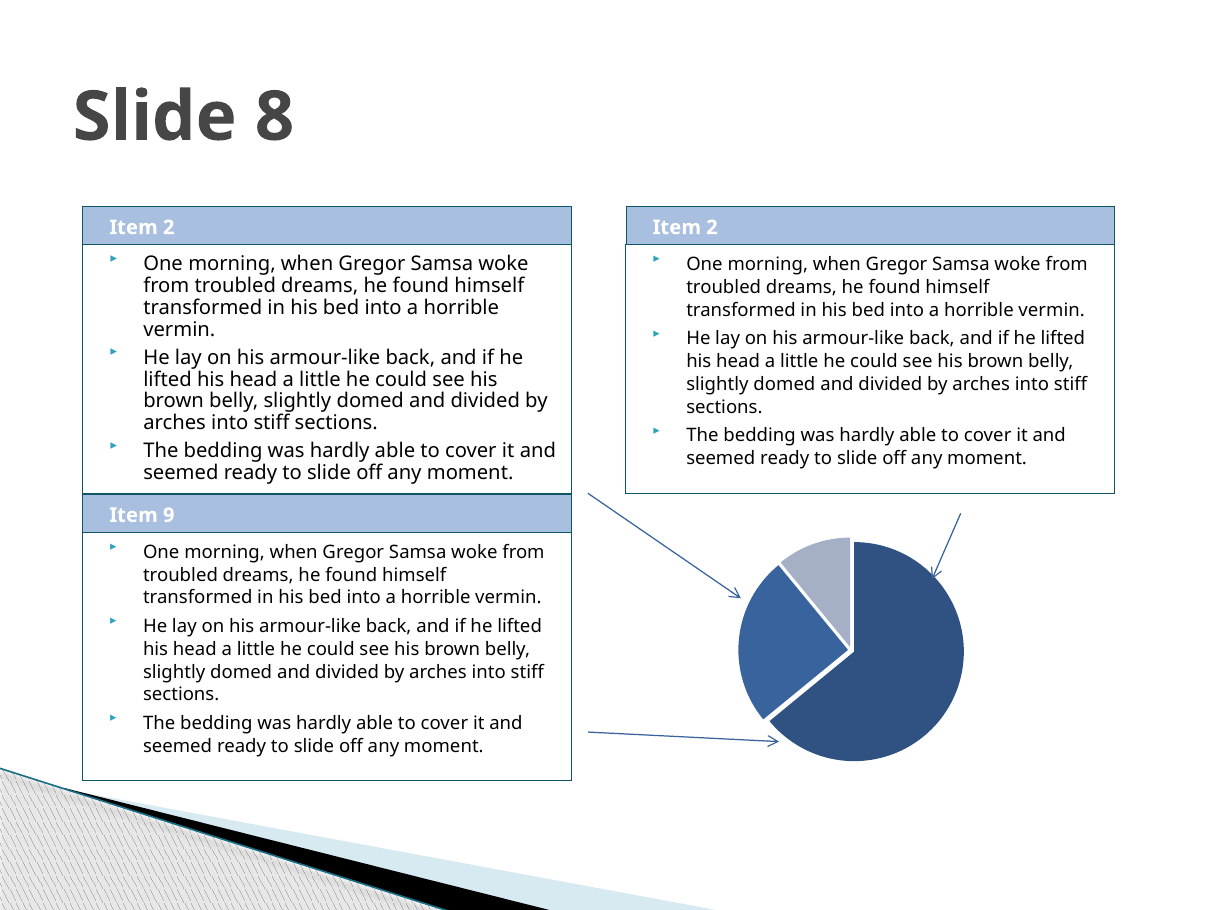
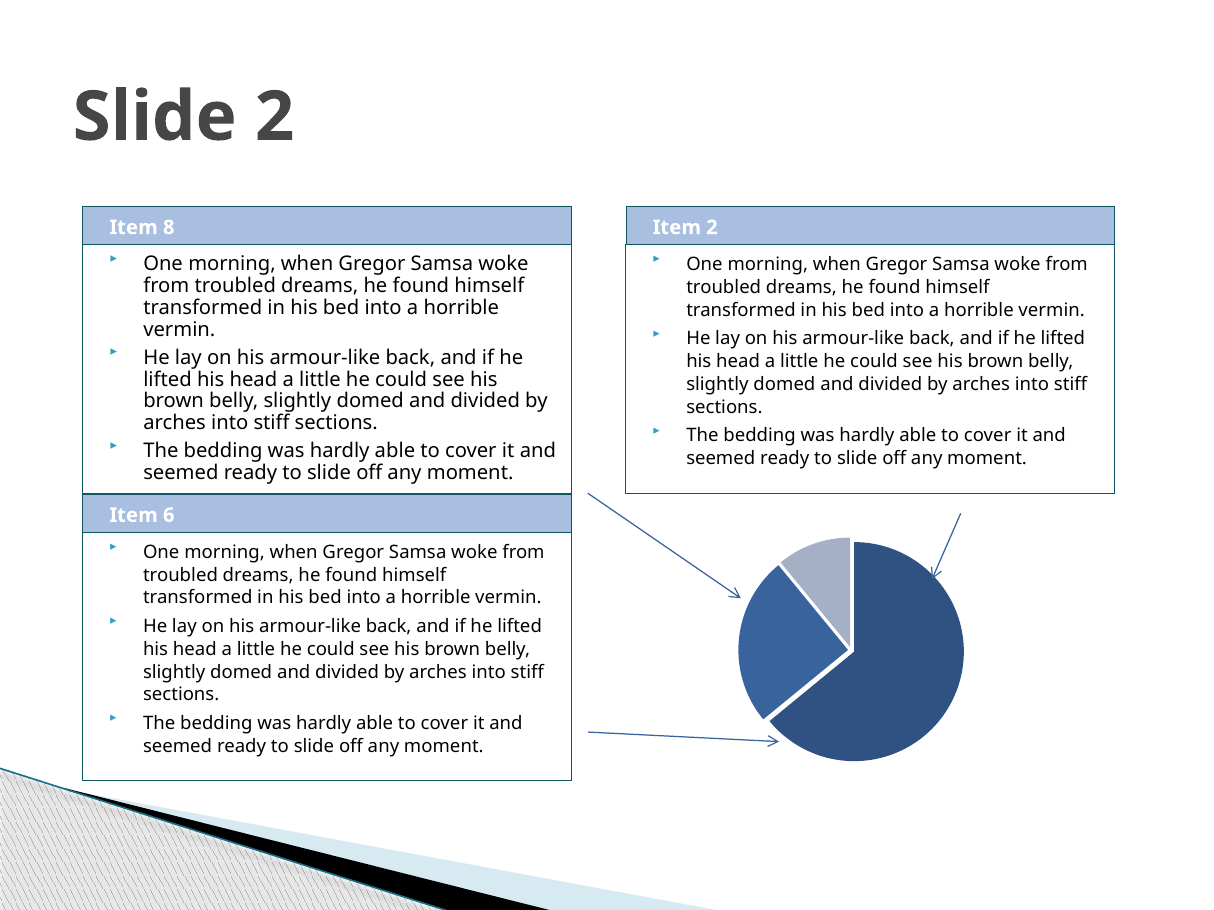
Slide 8: 8 -> 2
2 at (169, 228): 2 -> 8
9: 9 -> 6
